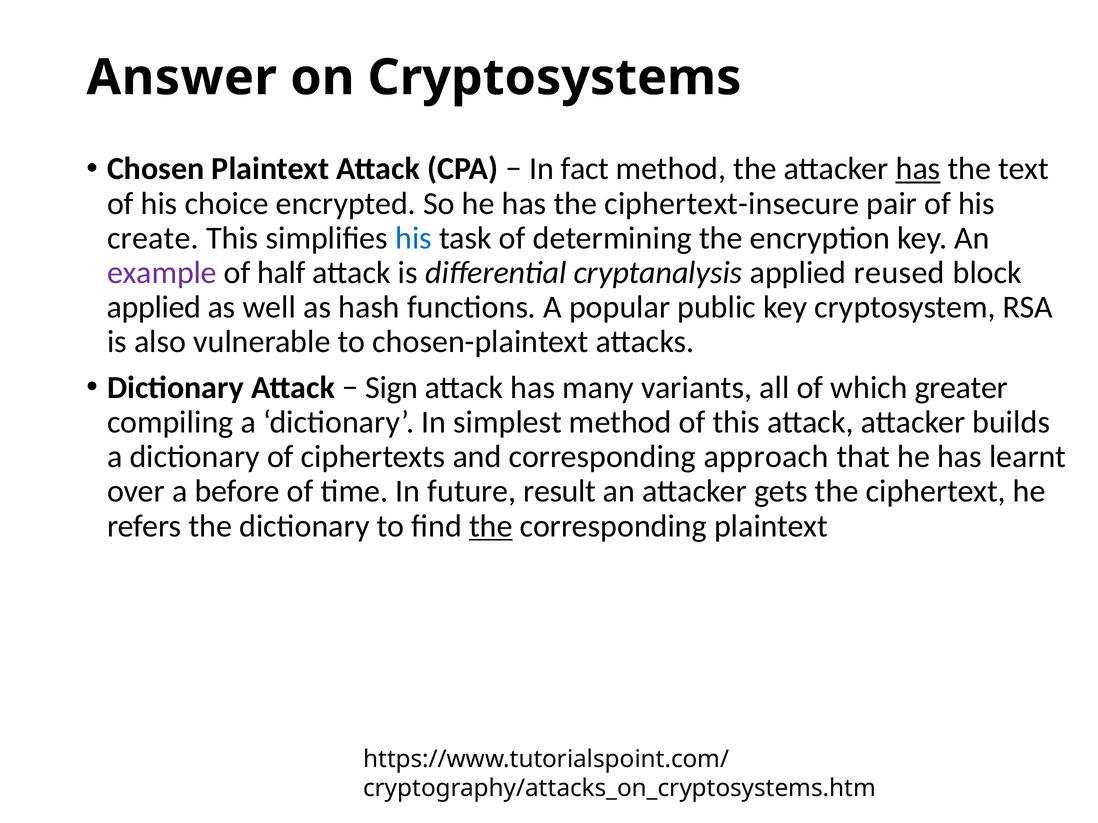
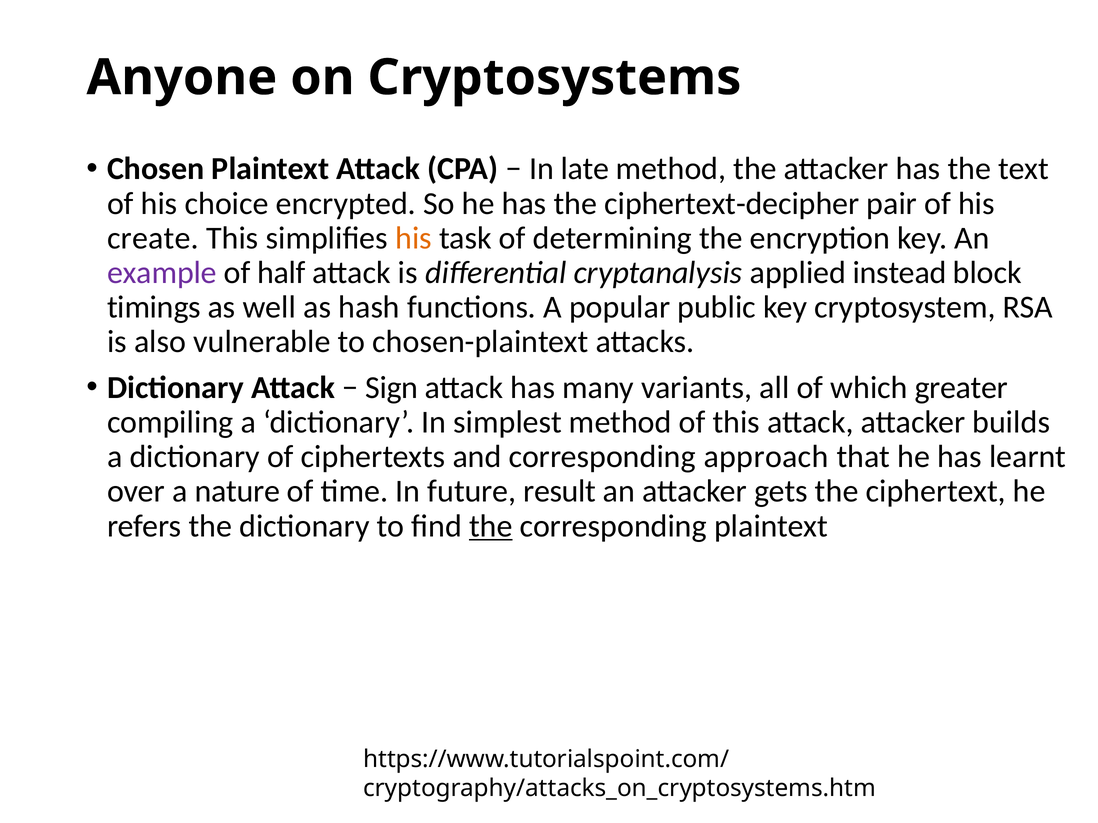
Answer: Answer -> Anyone
fact: fact -> late
has at (918, 169) underline: present -> none
ciphertext-insecure: ciphertext-insecure -> ciphertext-decipher
his at (414, 238) colour: blue -> orange
reused: reused -> instead
applied at (154, 307): applied -> timings
before: before -> nature
